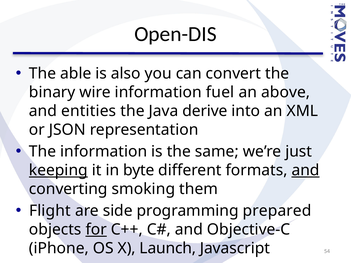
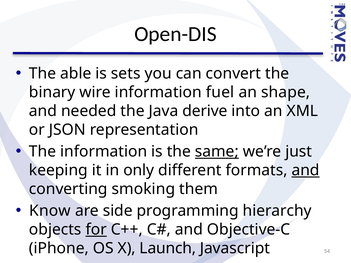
also: also -> sets
above: above -> shape
entities: entities -> needed
same underline: none -> present
keeping underline: present -> none
byte: byte -> only
Flight: Flight -> Know
prepared: prepared -> hierarchy
